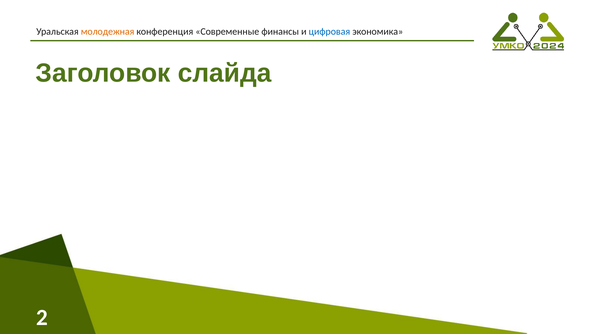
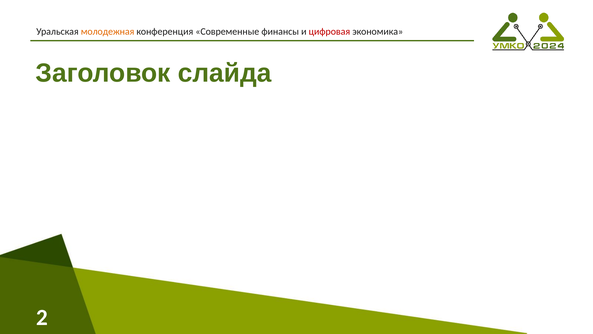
цифровая colour: blue -> red
